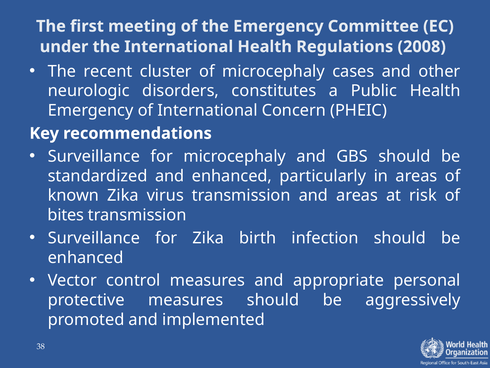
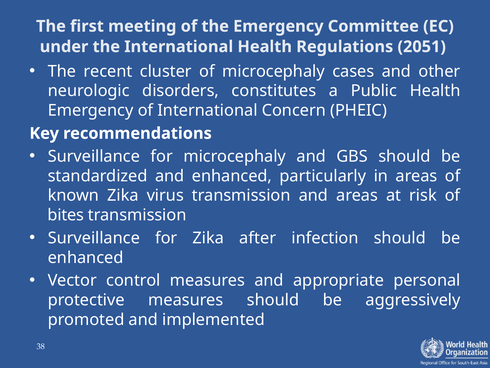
2008: 2008 -> 2051
birth: birth -> after
